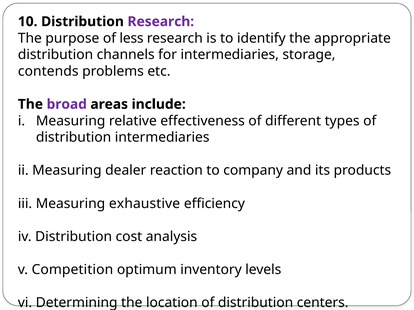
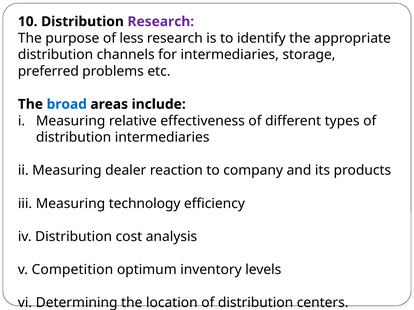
contends: contends -> preferred
broad colour: purple -> blue
exhaustive: exhaustive -> technology
